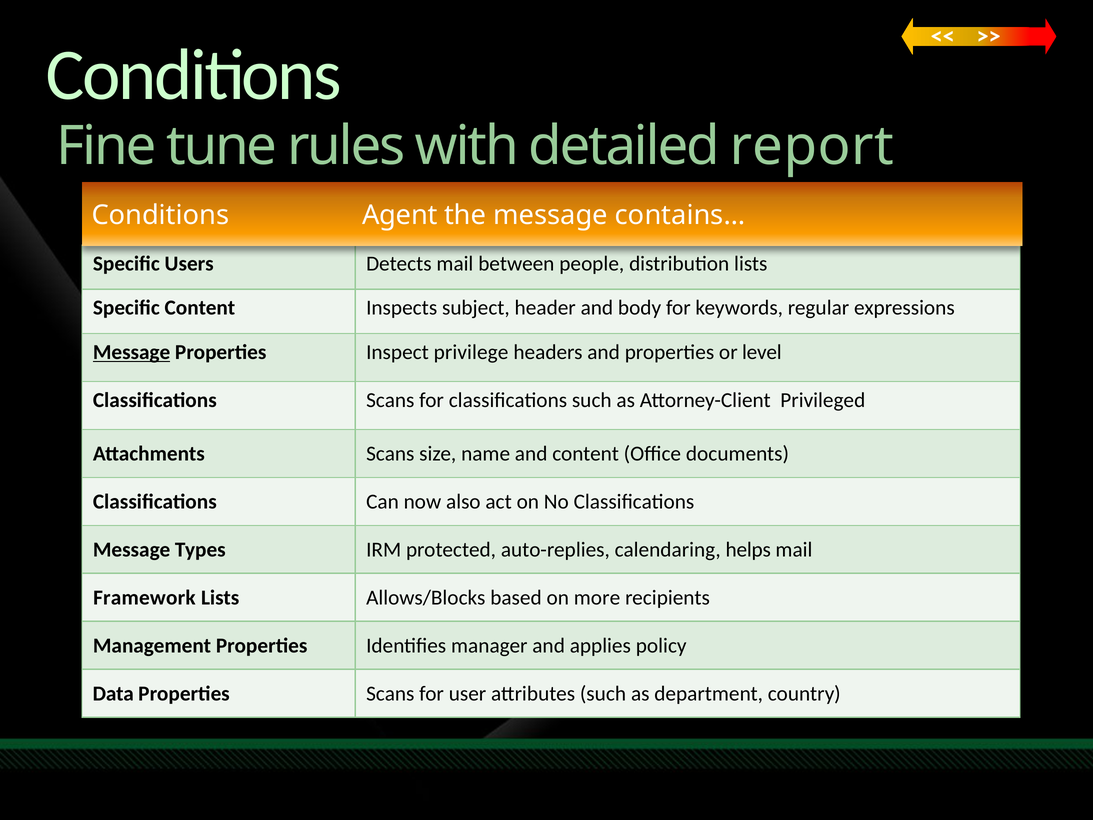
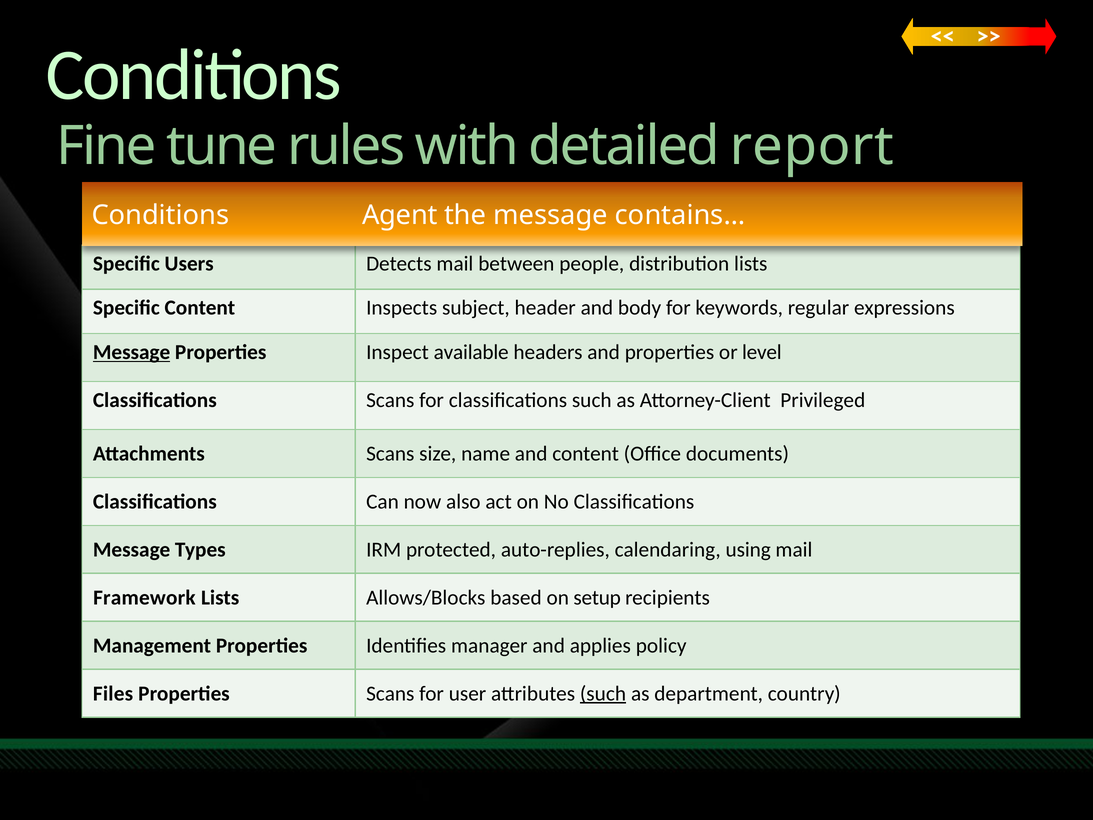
privilege: privilege -> available
helps: helps -> using
more: more -> setup
Data: Data -> Files
such at (603, 693) underline: none -> present
